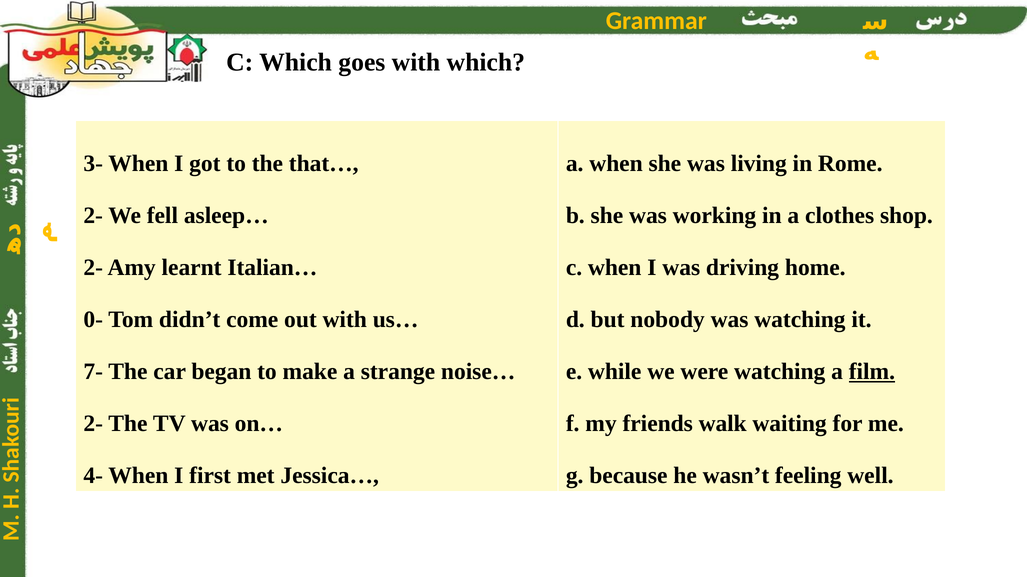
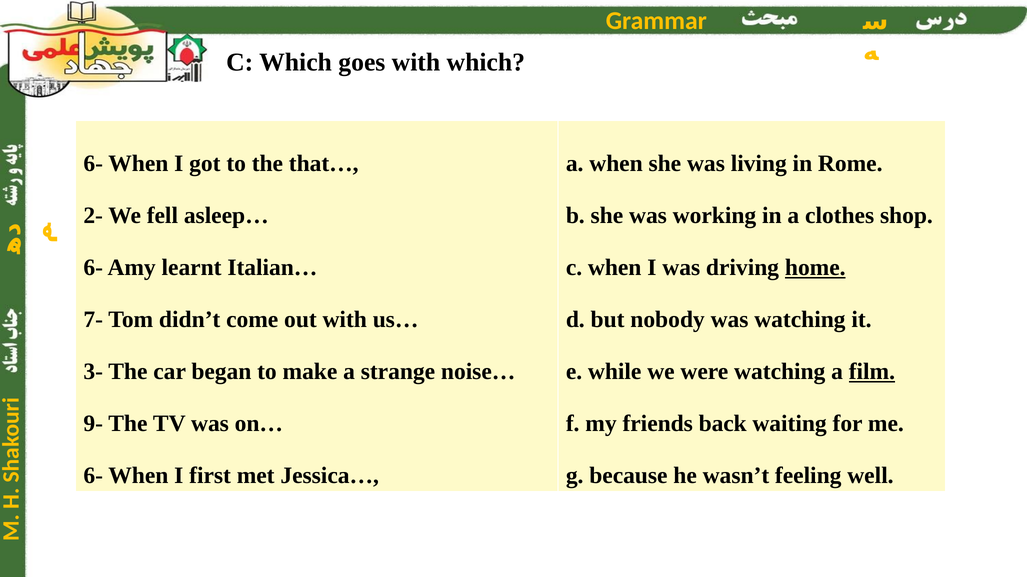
3- at (93, 164): 3- -> 6-
2- at (93, 268): 2- -> 6-
home underline: none -> present
0-: 0- -> 7-
7-: 7- -> 3-
2- at (93, 424): 2- -> 9-
walk: walk -> back
4- at (93, 476): 4- -> 6-
